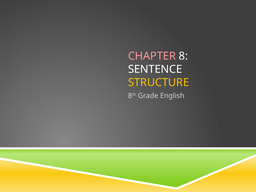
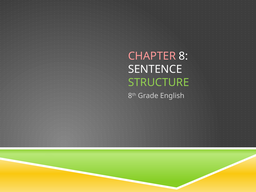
STRUCTURE colour: yellow -> light green
